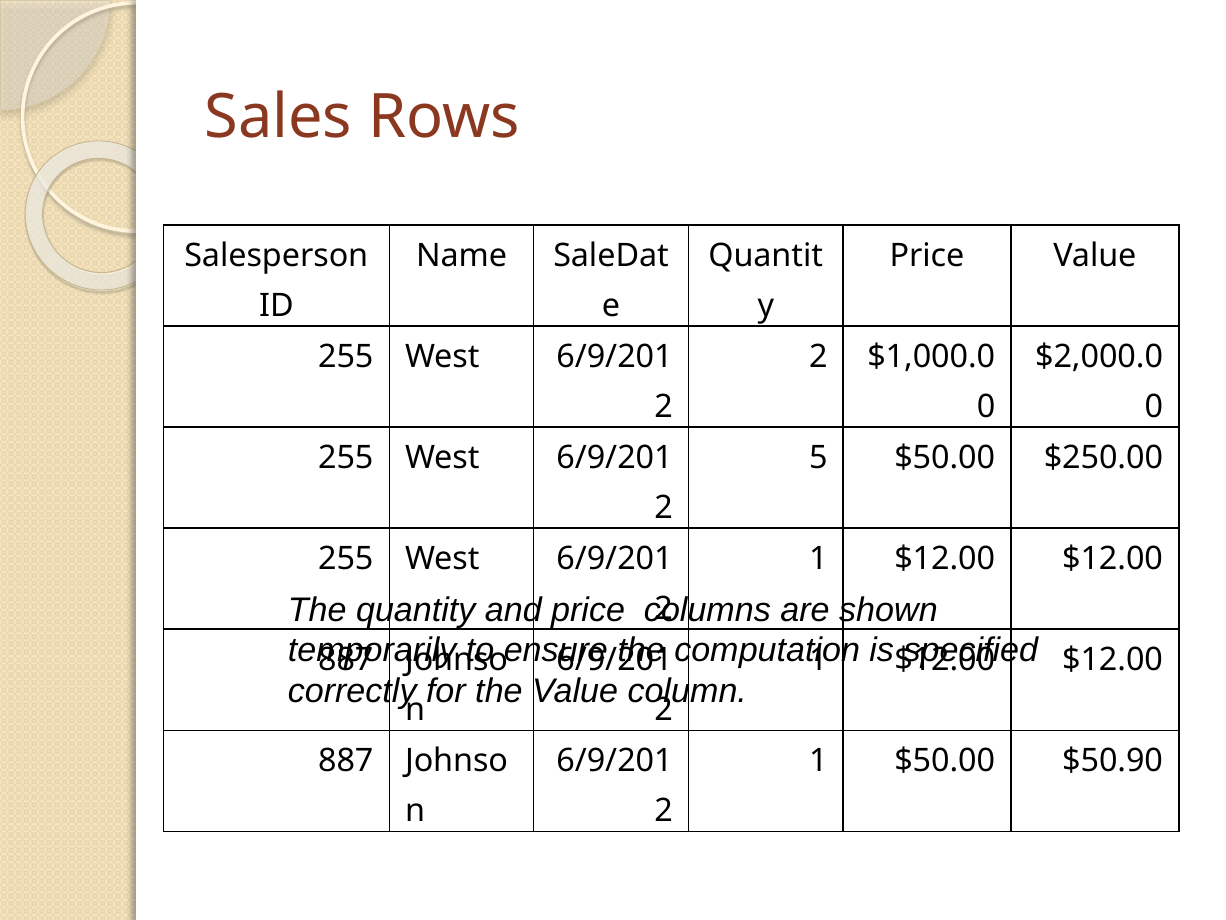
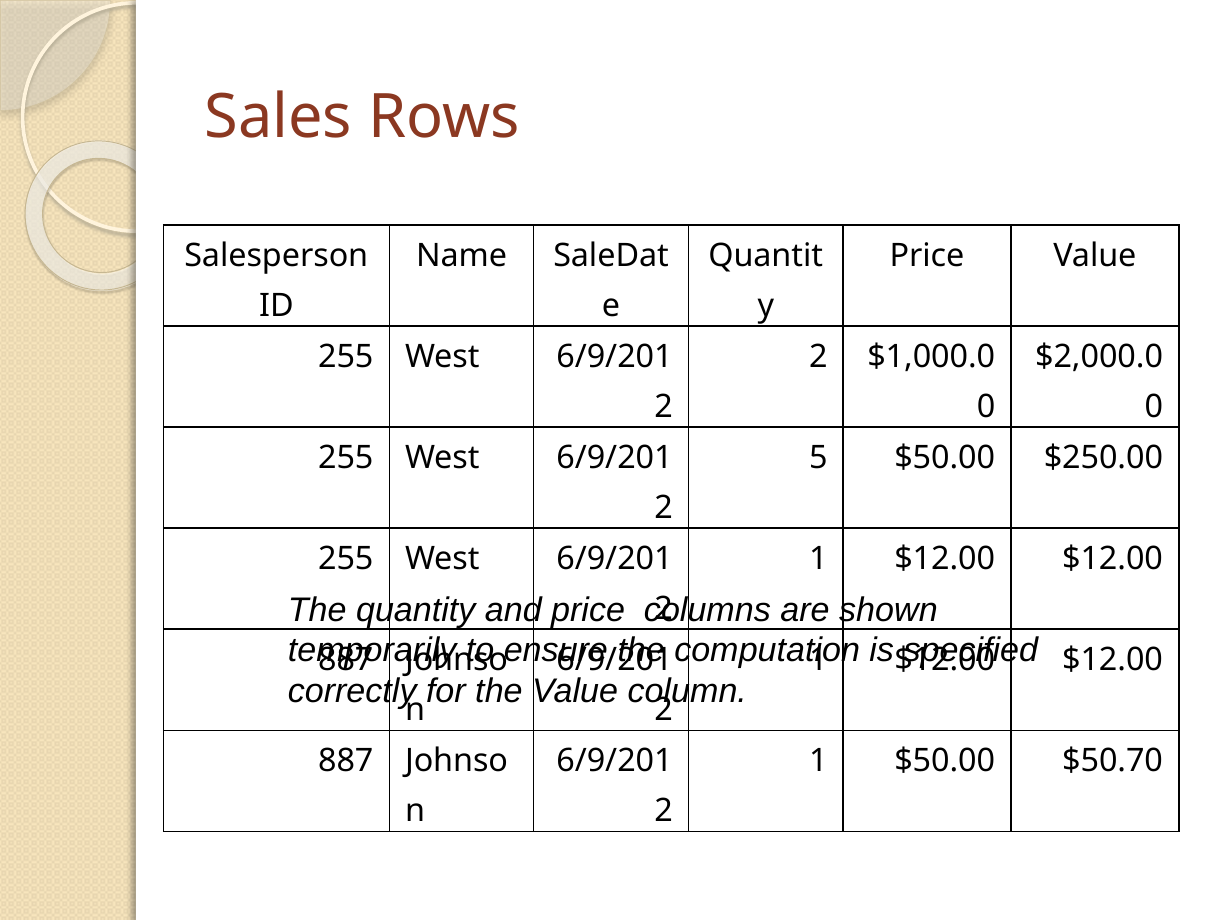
$50.90: $50.90 -> $50.70
